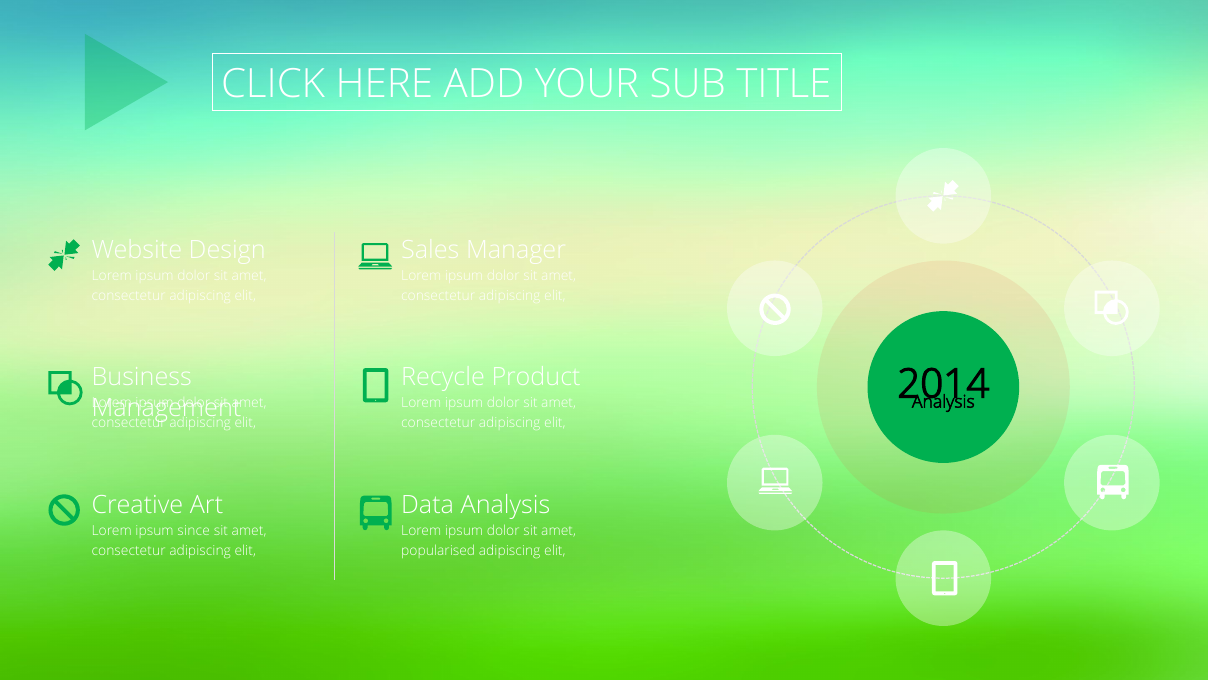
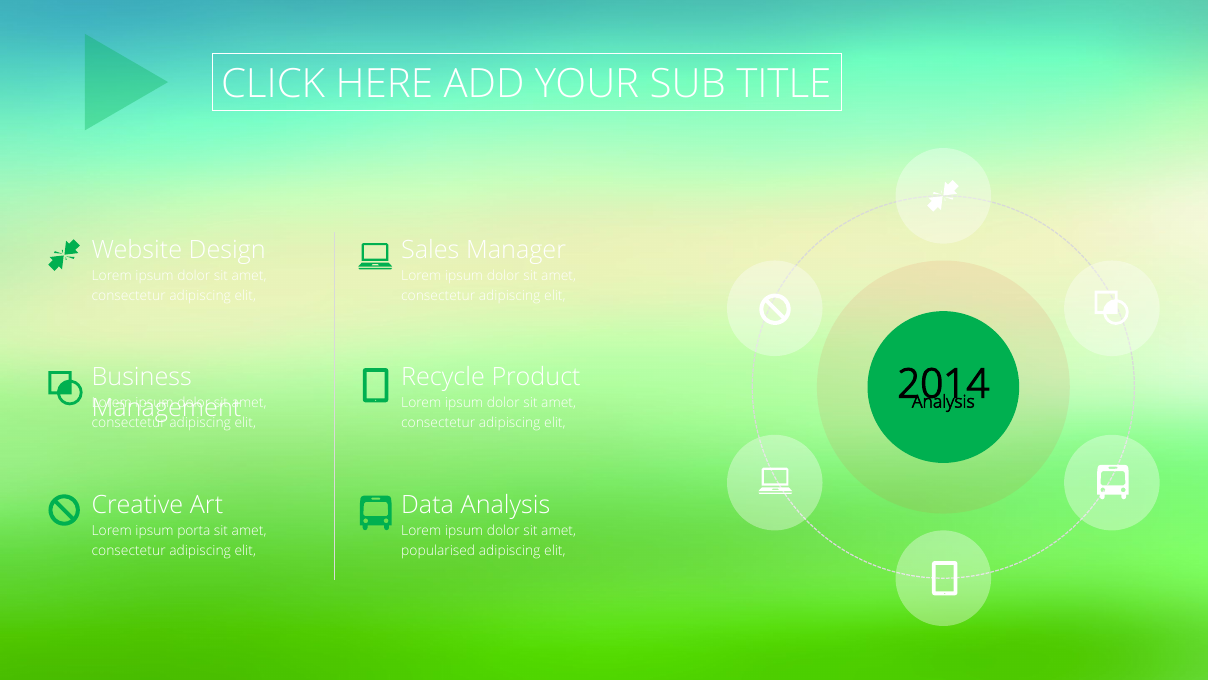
since: since -> porta
